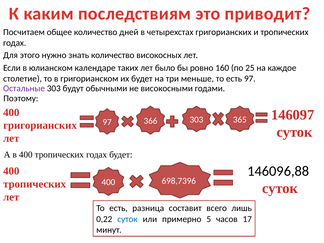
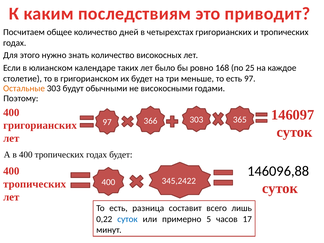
160: 160 -> 168
Остальные colour: purple -> orange
698,7396: 698,7396 -> 345,2422
